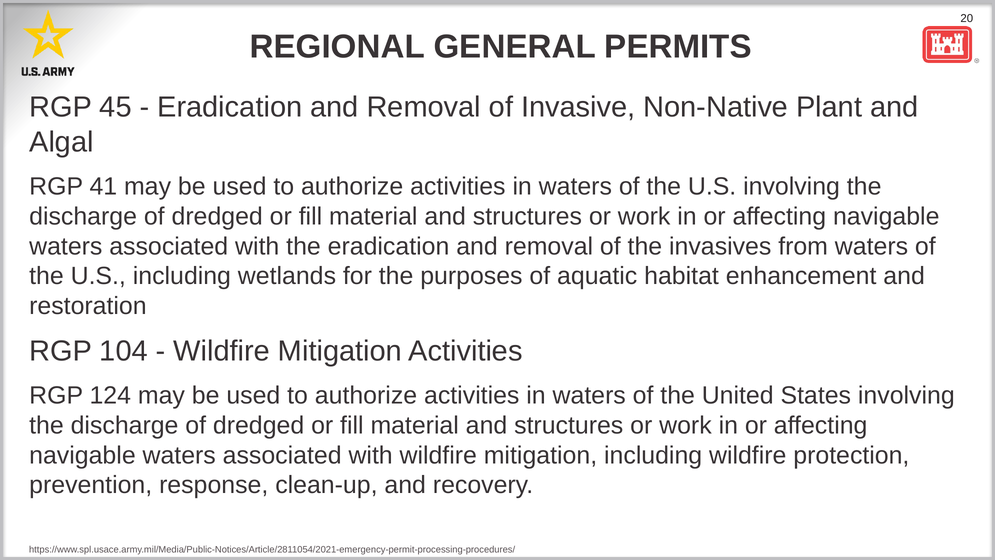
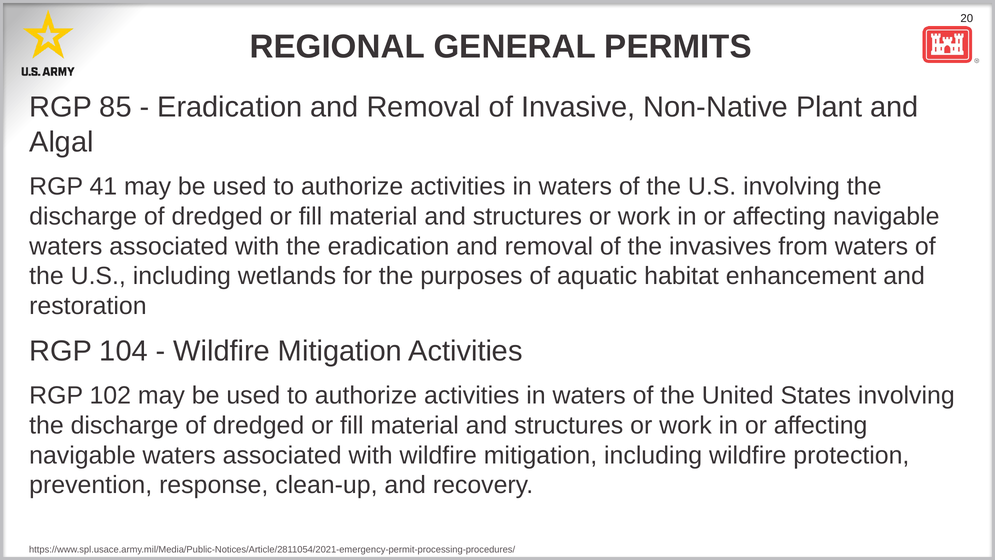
45: 45 -> 85
124: 124 -> 102
